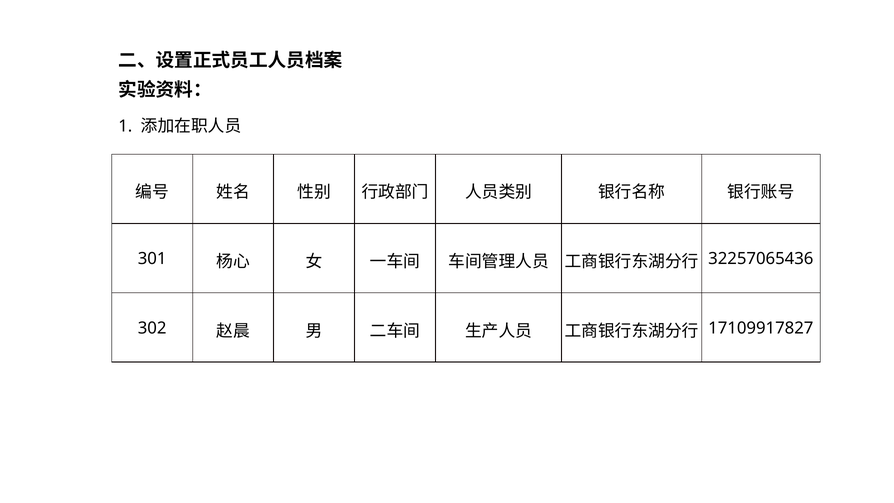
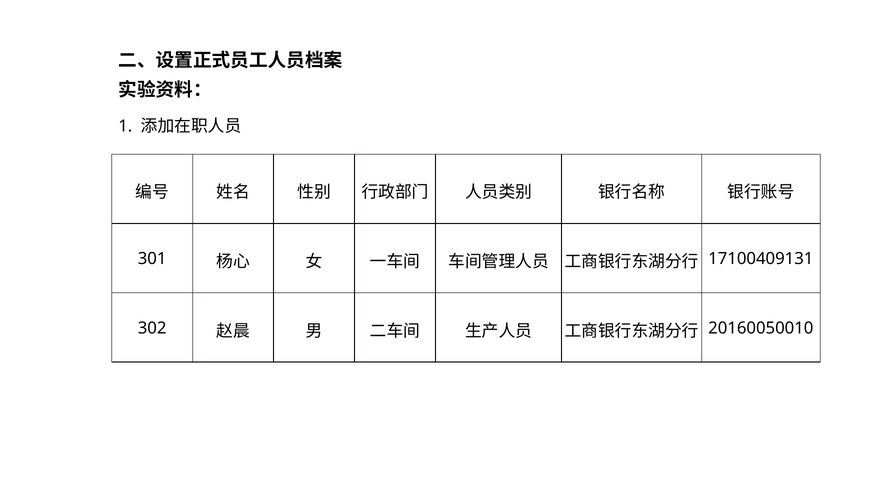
32257065436: 32257065436 -> 17100409131
17109917827: 17109917827 -> 20160050010
